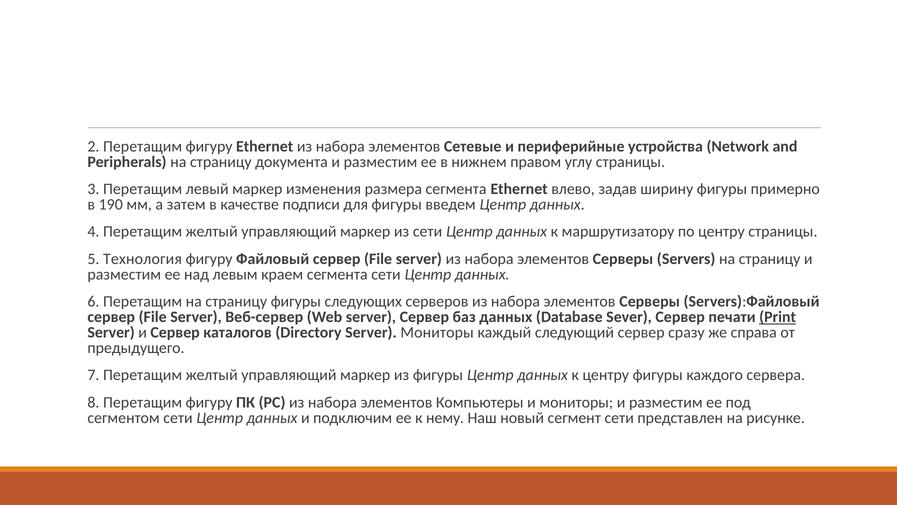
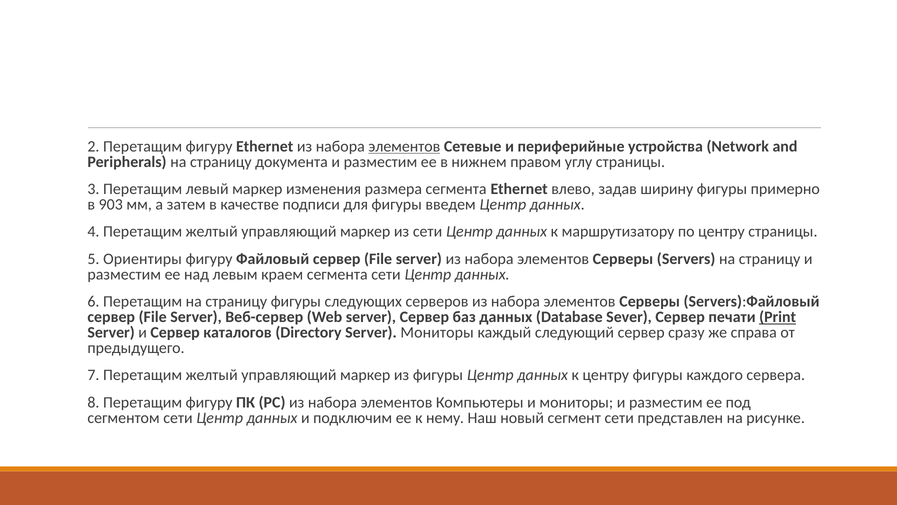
элементов at (404, 146) underline: none -> present
190: 190 -> 903
Технология: Технология -> Ориентиры
